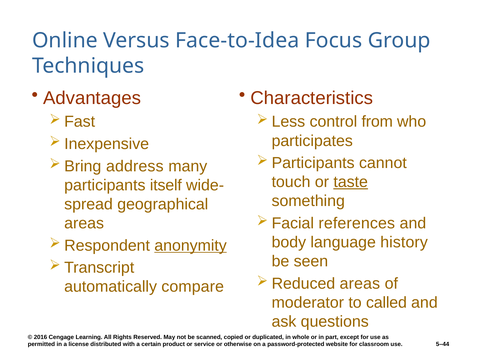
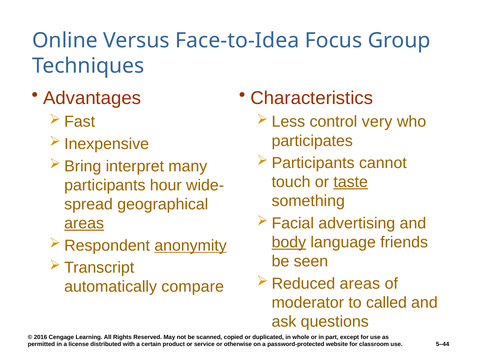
from: from -> very
address: address -> interpret
itself: itself -> hour
references: references -> advertising
areas at (84, 224) underline: none -> present
body underline: none -> present
history: history -> friends
